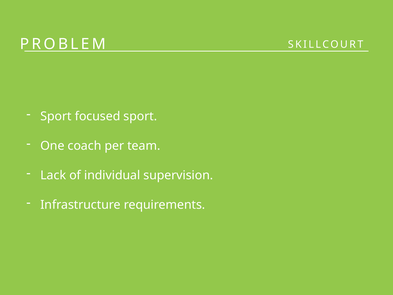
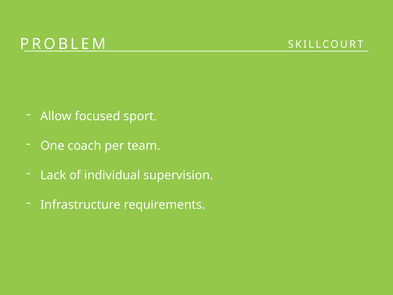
Sport at (56, 116): Sport -> Allow
